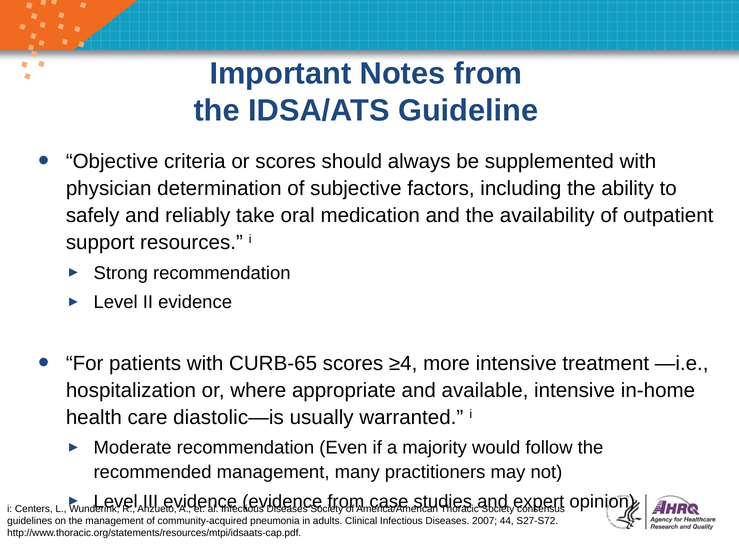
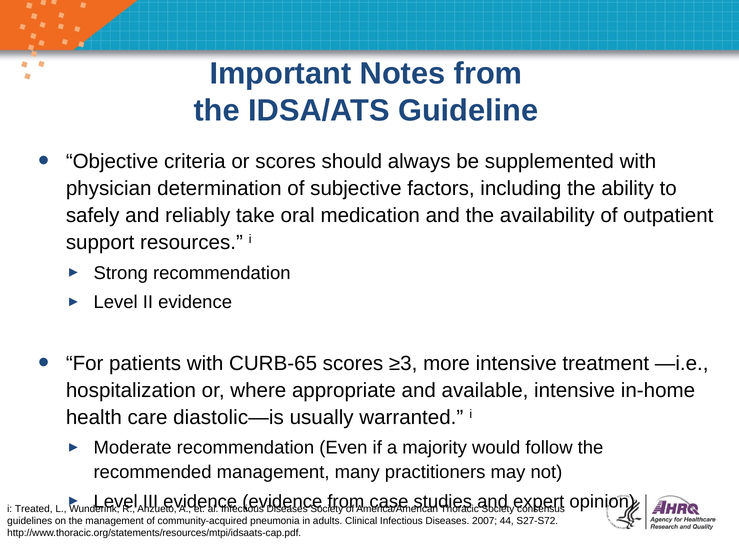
≥4: ≥4 -> ≥3
Centers: Centers -> Treated
